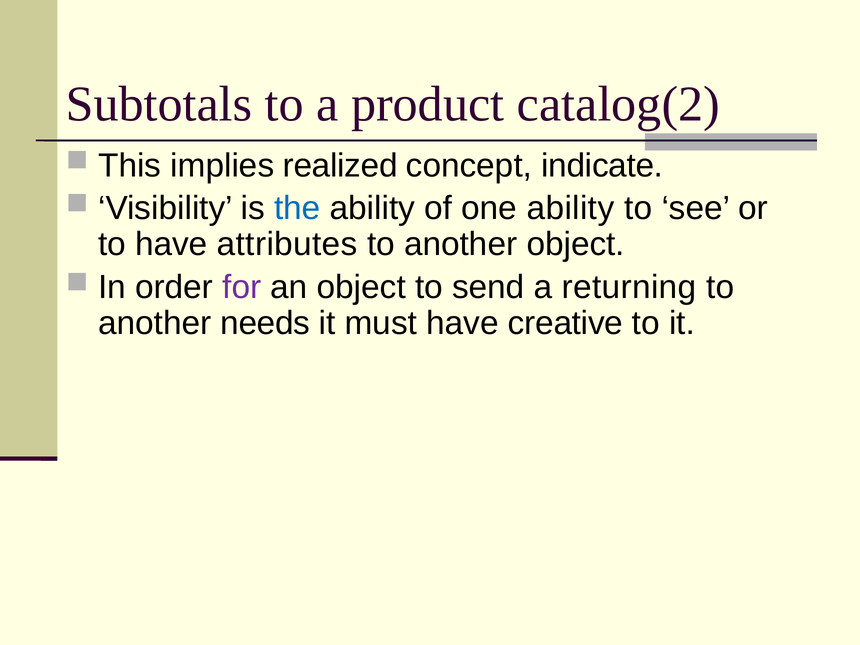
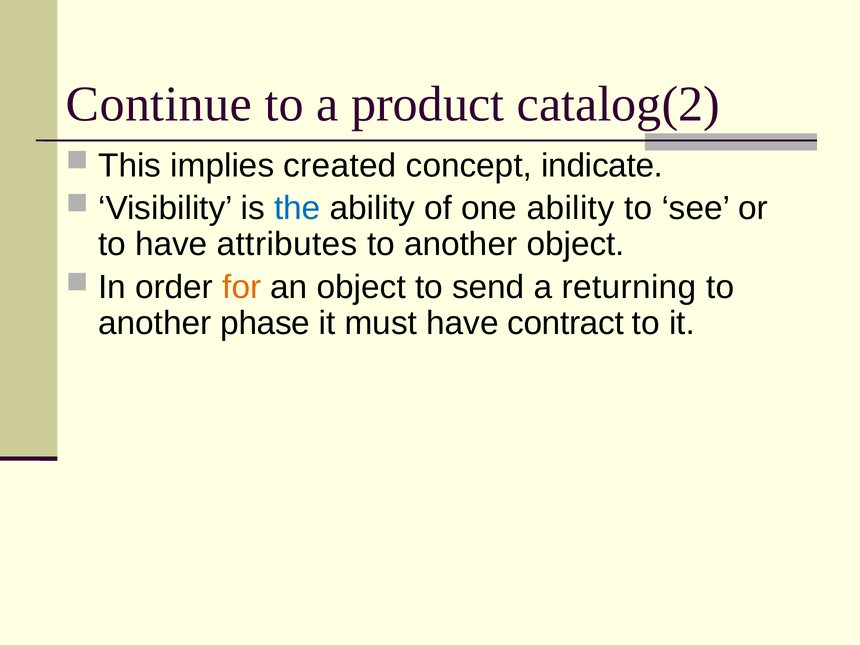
Subtotals: Subtotals -> Continue
realized: realized -> created
for colour: purple -> orange
needs: needs -> phase
creative: creative -> contract
